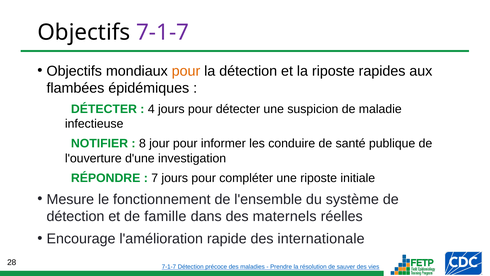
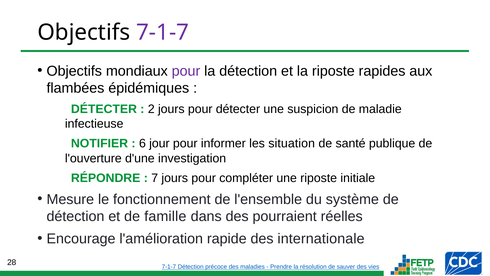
pour at (186, 71) colour: orange -> purple
4: 4 -> 2
8: 8 -> 6
conduire: conduire -> situation
maternels: maternels -> pourraient
